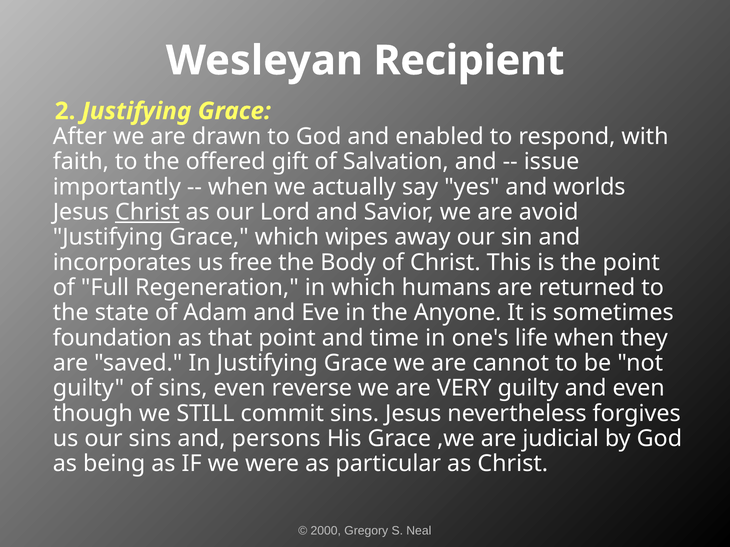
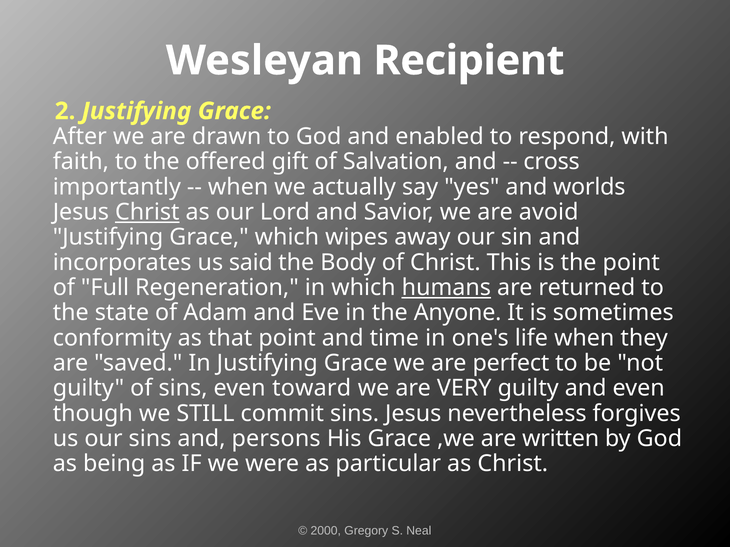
issue: issue -> cross
free: free -> said
humans underline: none -> present
foundation: foundation -> conformity
cannot: cannot -> perfect
reverse: reverse -> toward
judicial: judicial -> written
